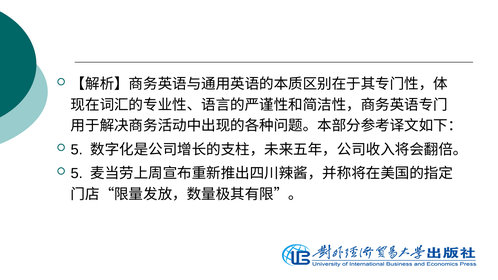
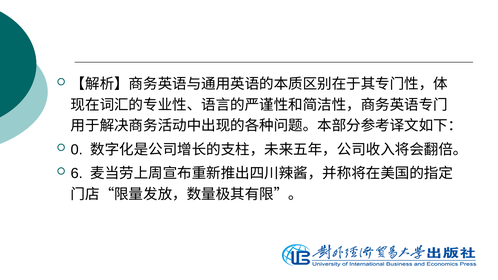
5 at (77, 150): 5 -> 0
5 at (77, 174): 5 -> 6
